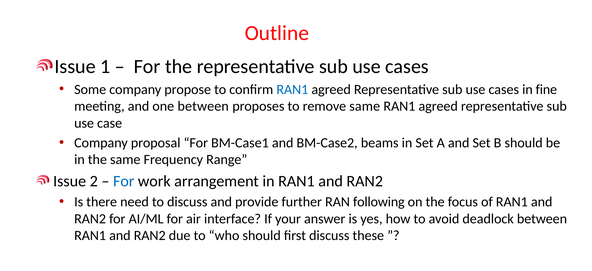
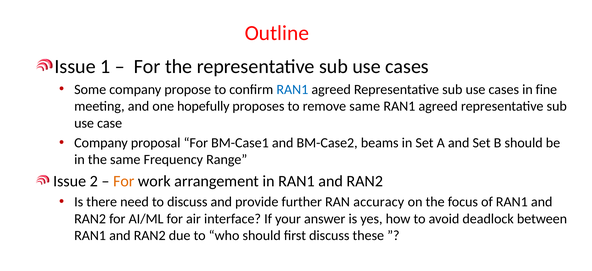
one between: between -> hopefully
For at (124, 181) colour: blue -> orange
following: following -> accuracy
